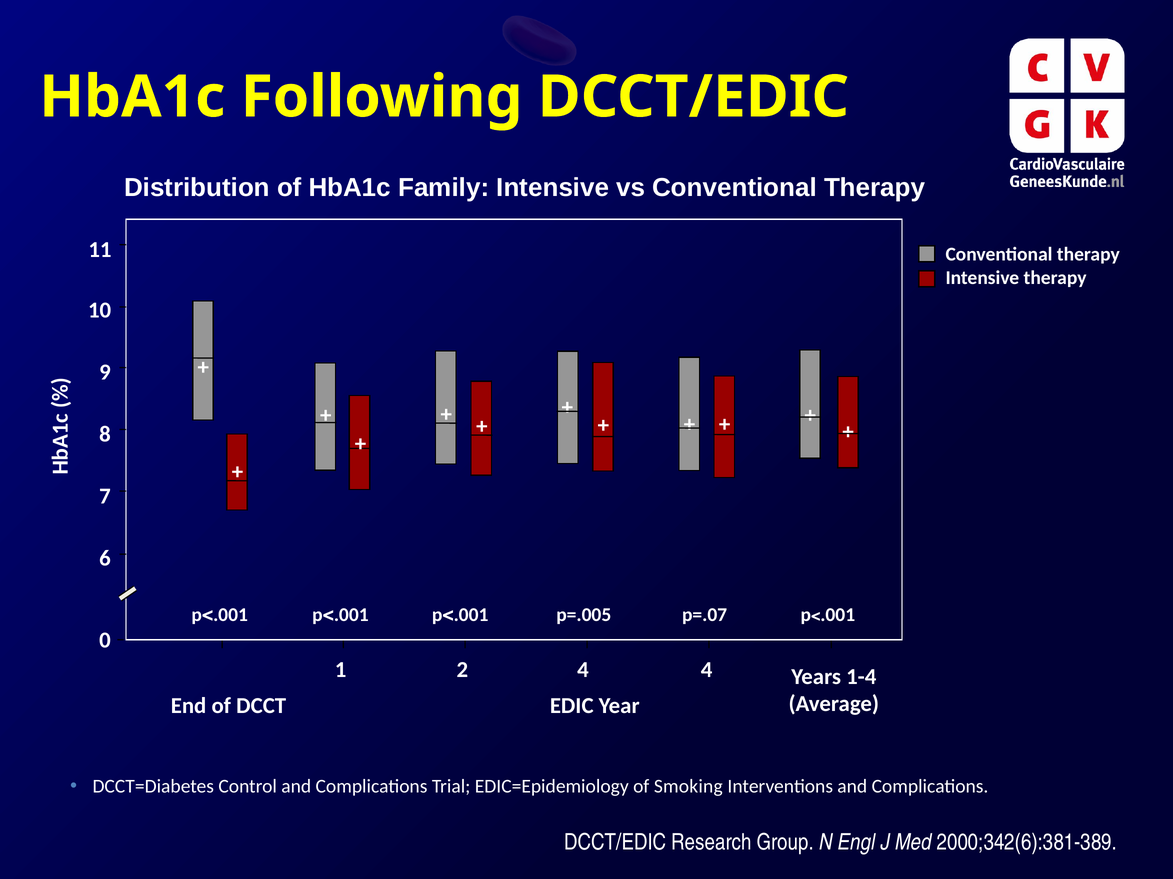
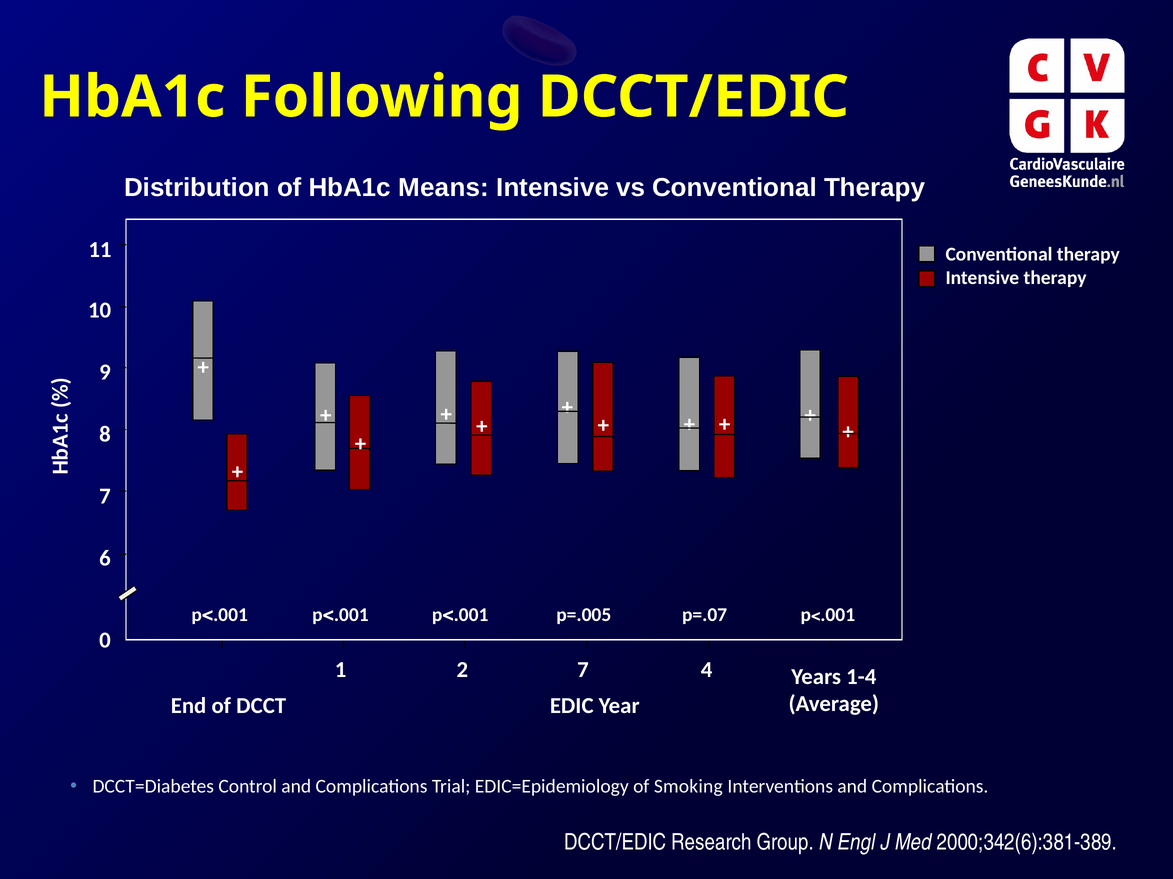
Family: Family -> Means
2 4: 4 -> 7
